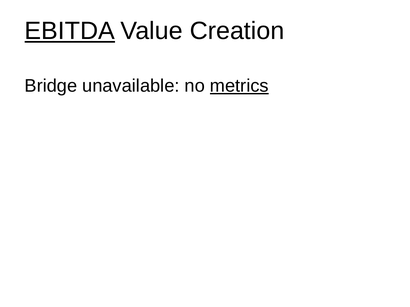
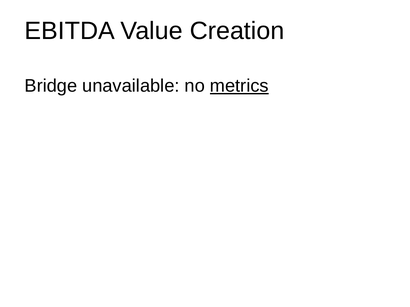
EBITDA underline: present -> none
